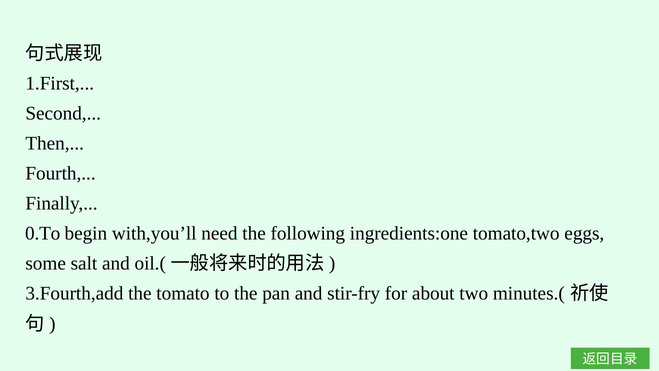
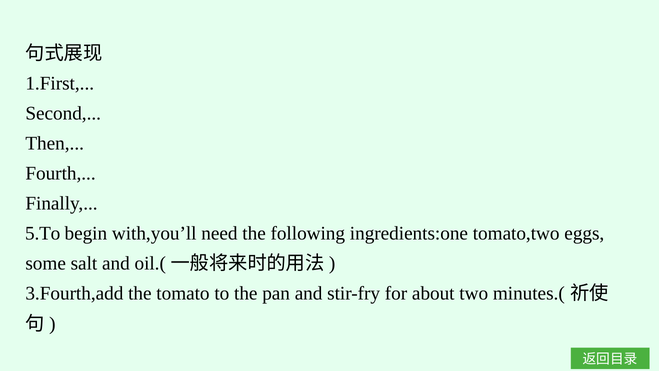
0.To: 0.To -> 5.To
